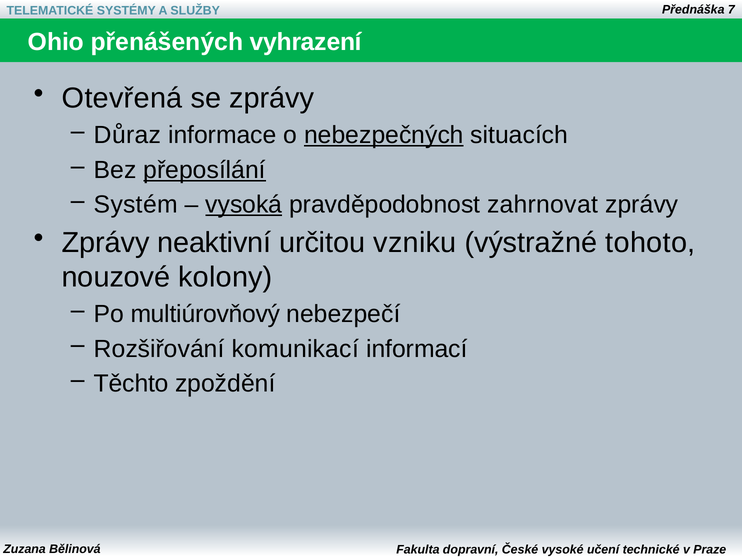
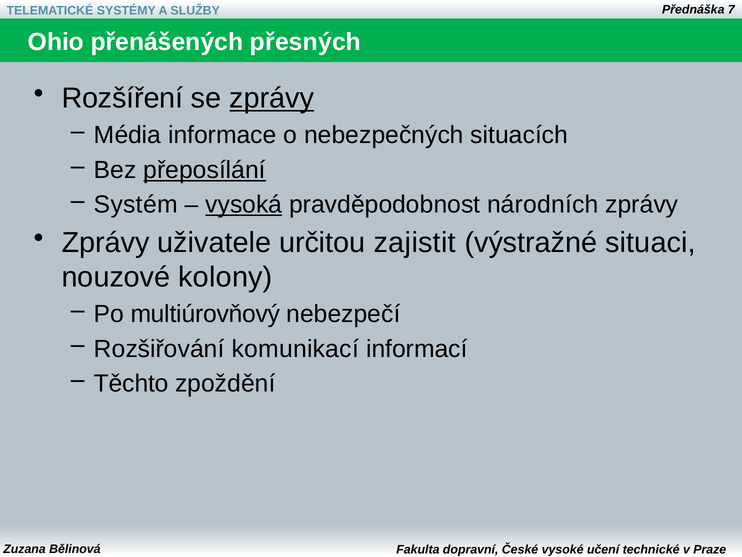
vyhrazení: vyhrazení -> přesných
Otevřená: Otevřená -> Rozšíření
zprávy at (272, 98) underline: none -> present
Důraz: Důraz -> Média
nebezpečných underline: present -> none
zahrnovat: zahrnovat -> národních
neaktivní: neaktivní -> uživatele
vzniku: vzniku -> zajistit
tohoto: tohoto -> situaci
